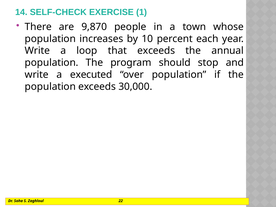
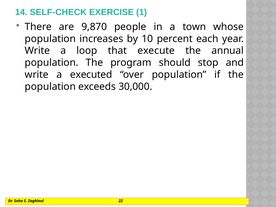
that exceeds: exceeds -> execute
